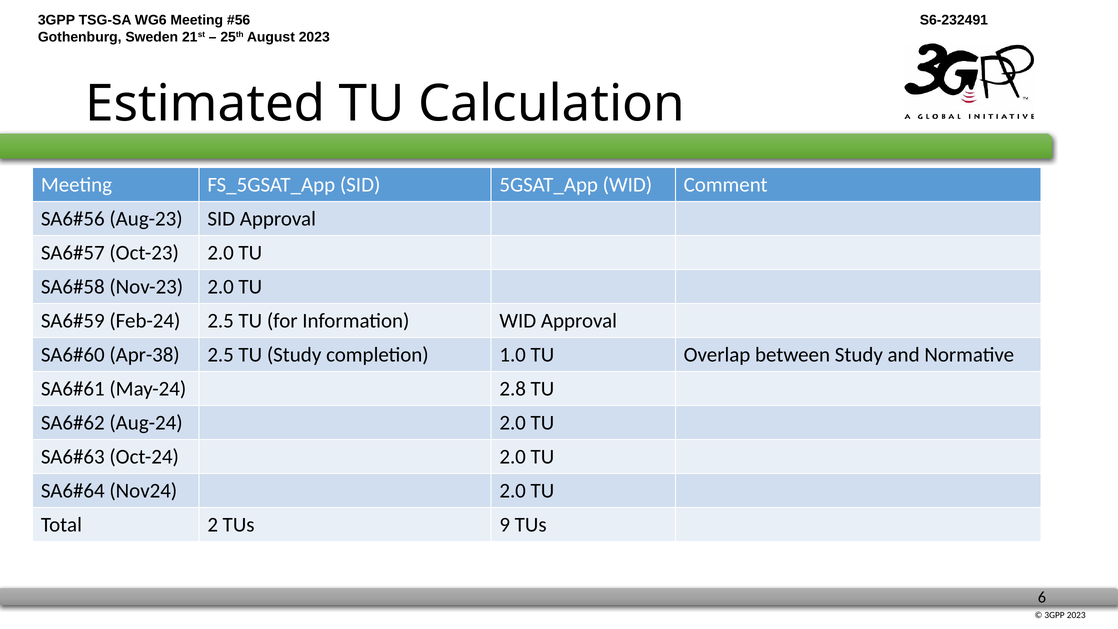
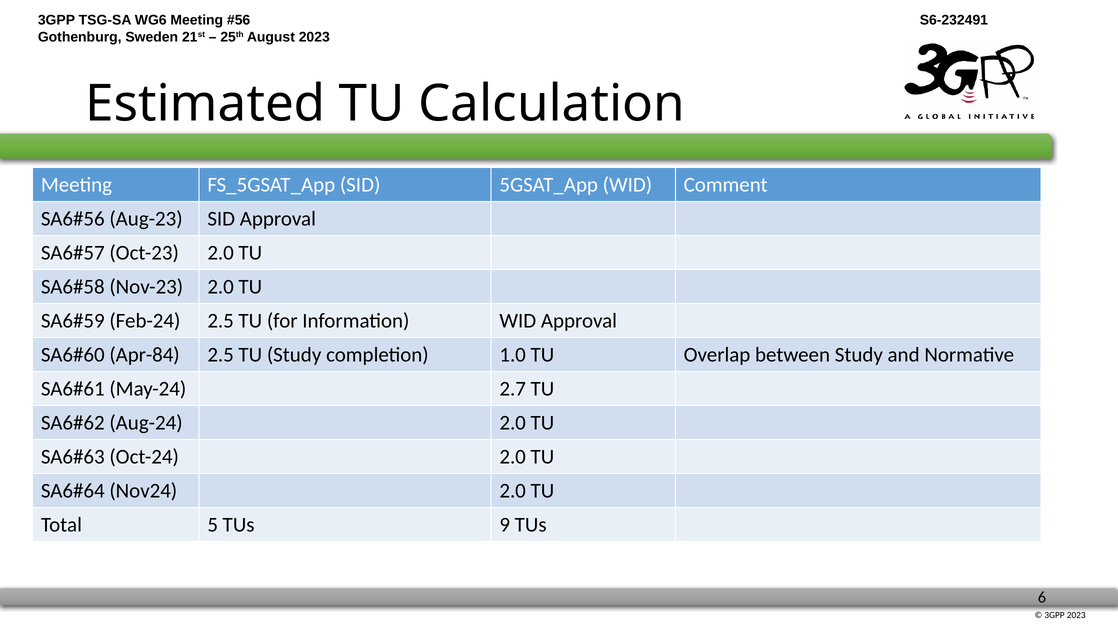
Apr-38: Apr-38 -> Apr-84
2.8: 2.8 -> 2.7
2: 2 -> 5
